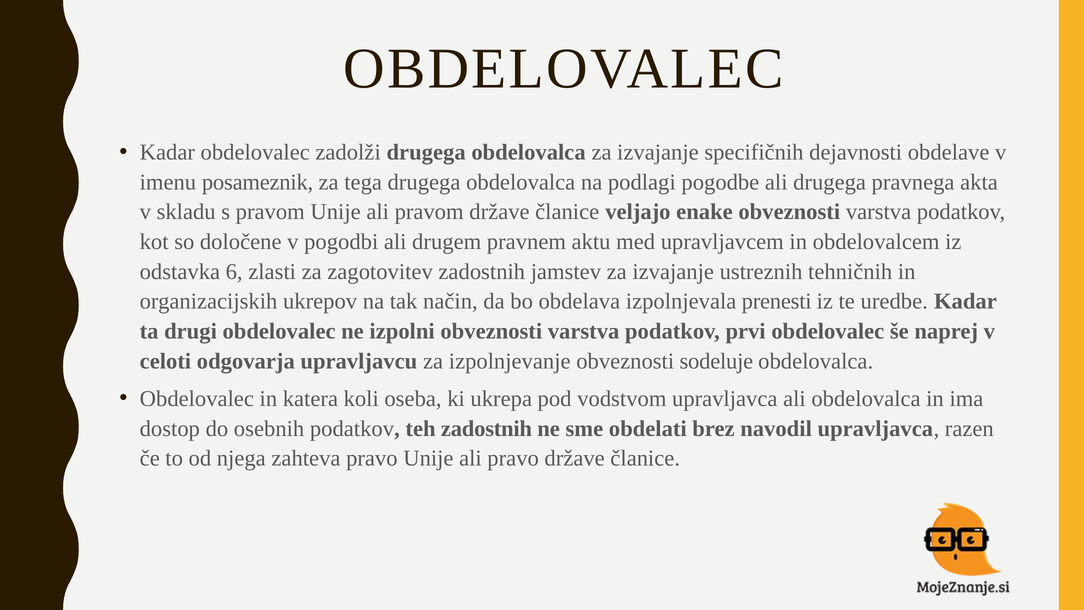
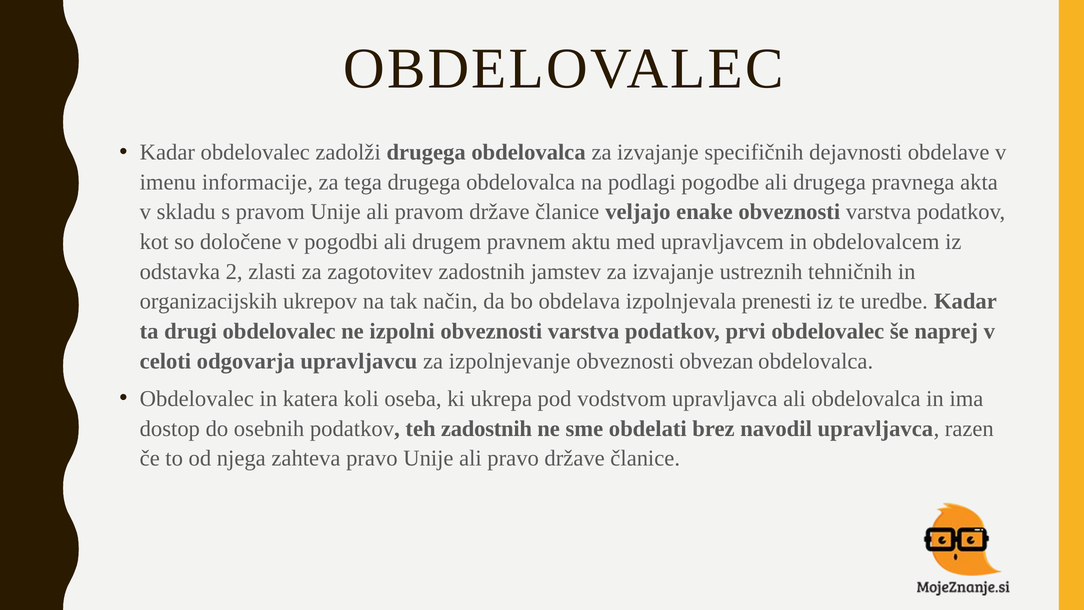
posameznik: posameznik -> informacije
6: 6 -> 2
sodeluje: sodeluje -> obvezan
